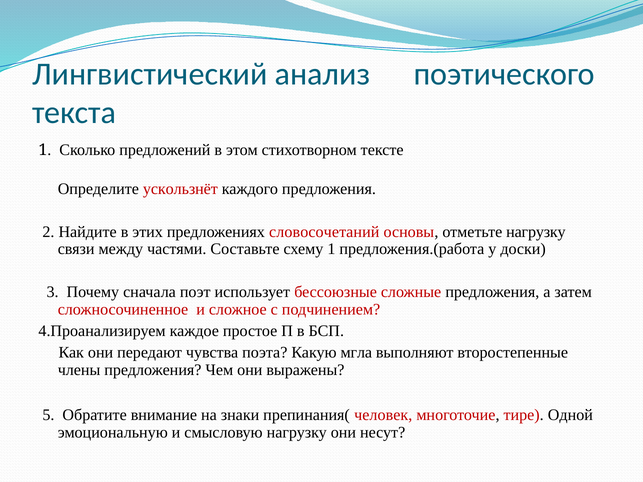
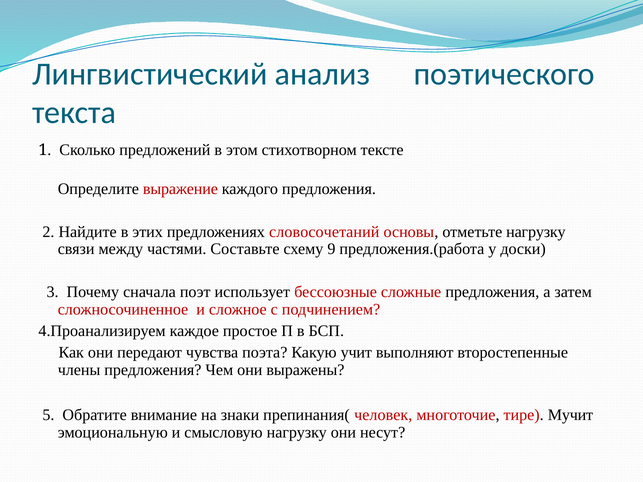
ускользнёт: ускользнёт -> выражение
схему 1: 1 -> 9
мгла: мгла -> учит
Одной: Одной -> Мучит
